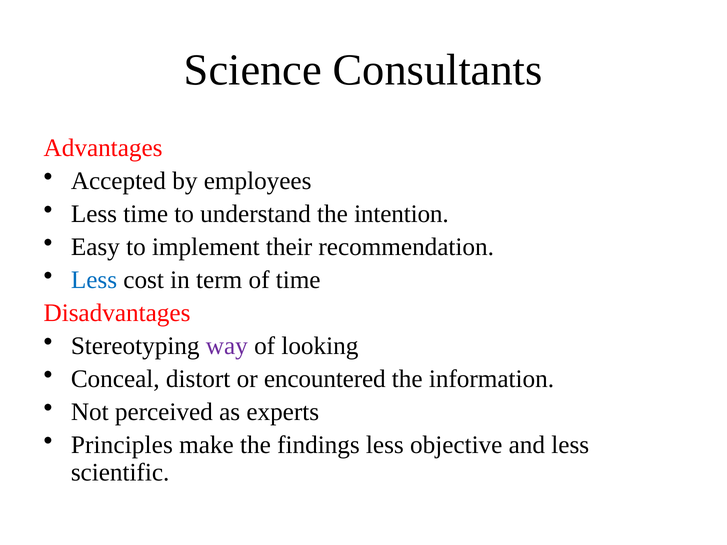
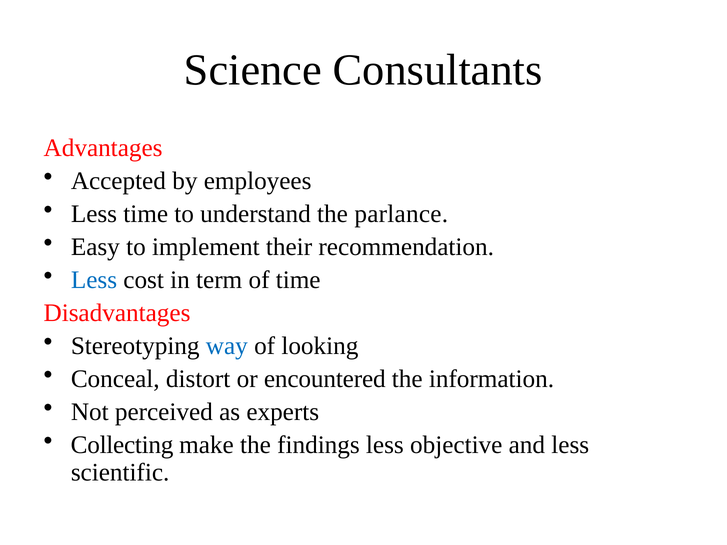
intention: intention -> parlance
way colour: purple -> blue
Principles: Principles -> Collecting
